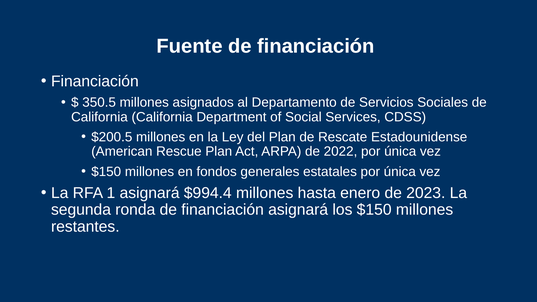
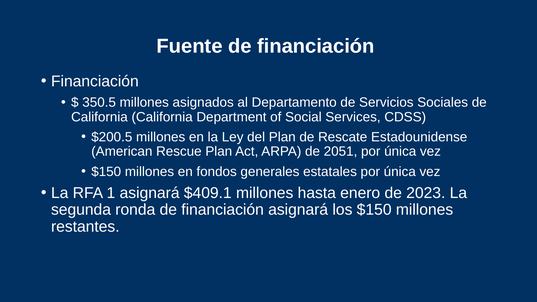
2022: 2022 -> 2051
$994.4: $994.4 -> $409.1
